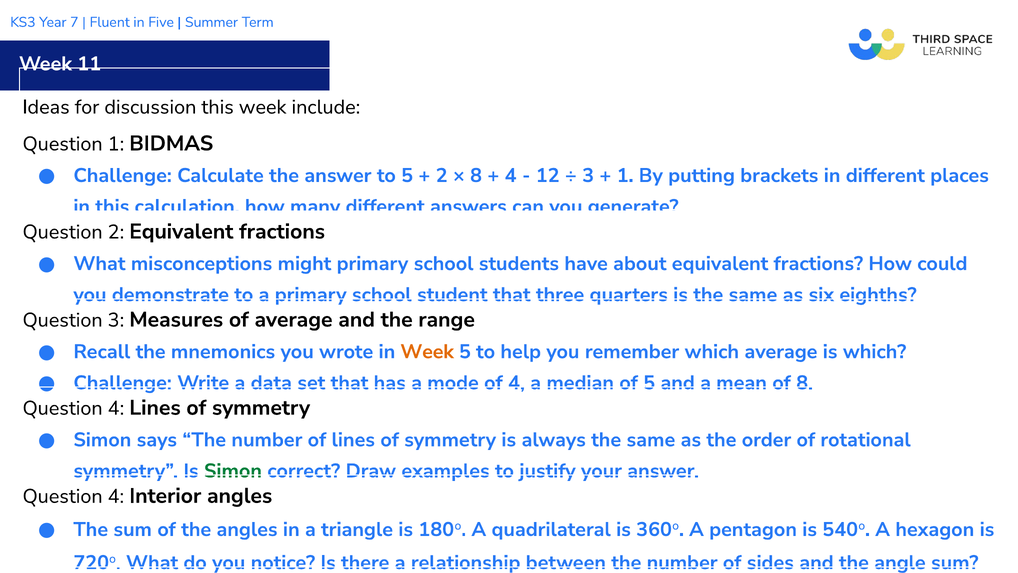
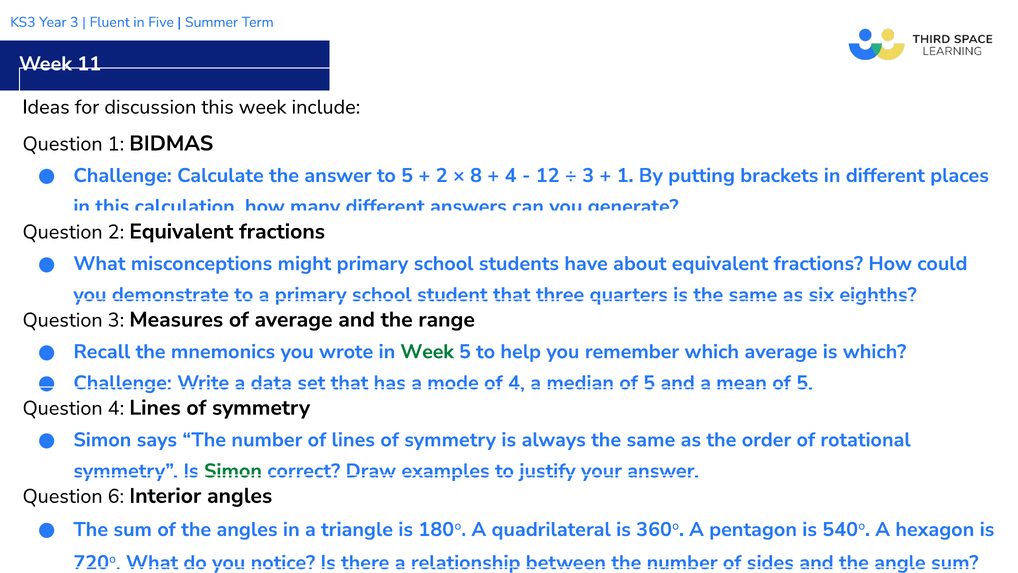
7 at (74, 22): 7 -> 3
Week at (427, 351) colour: orange -> green
mean of 8: 8 -> 5
4 at (116, 496): 4 -> 6
